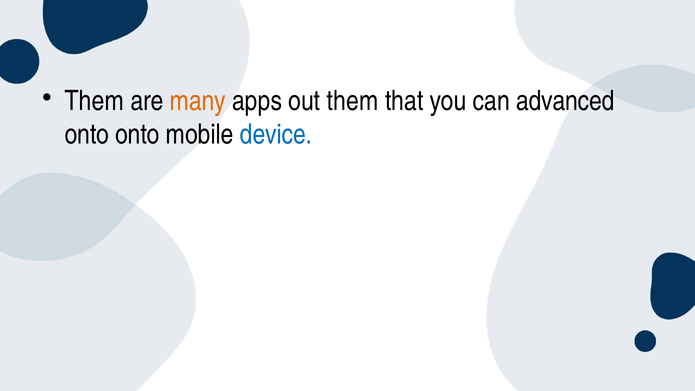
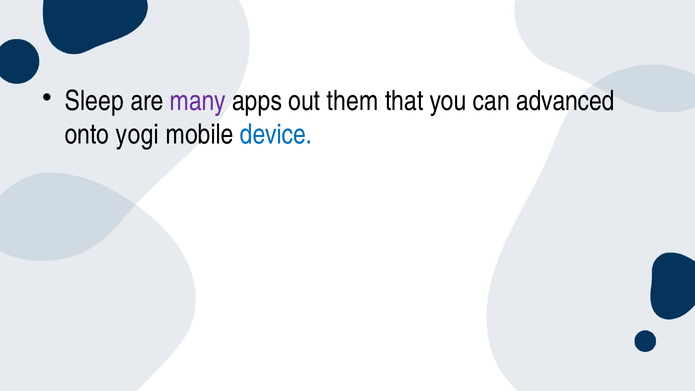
Them at (94, 101): Them -> Sleep
many colour: orange -> purple
onto onto: onto -> yogi
